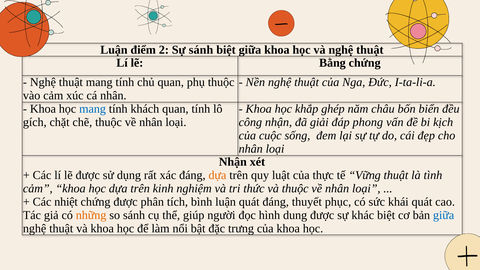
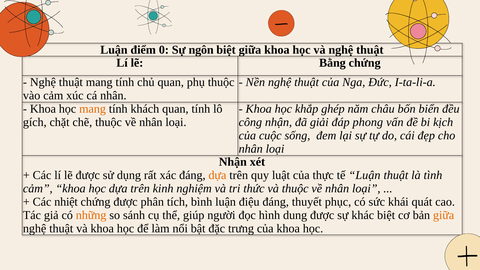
2: 2 -> 0
Sự sánh: sánh -> ngôn
mang at (93, 109) colour: blue -> orange
tế Vững: Vững -> Luận
luận quát: quát -> điệu
giữa at (444, 215) colour: blue -> orange
